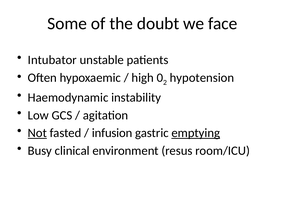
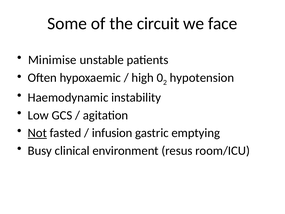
doubt: doubt -> circuit
Intubator: Intubator -> Minimise
emptying underline: present -> none
